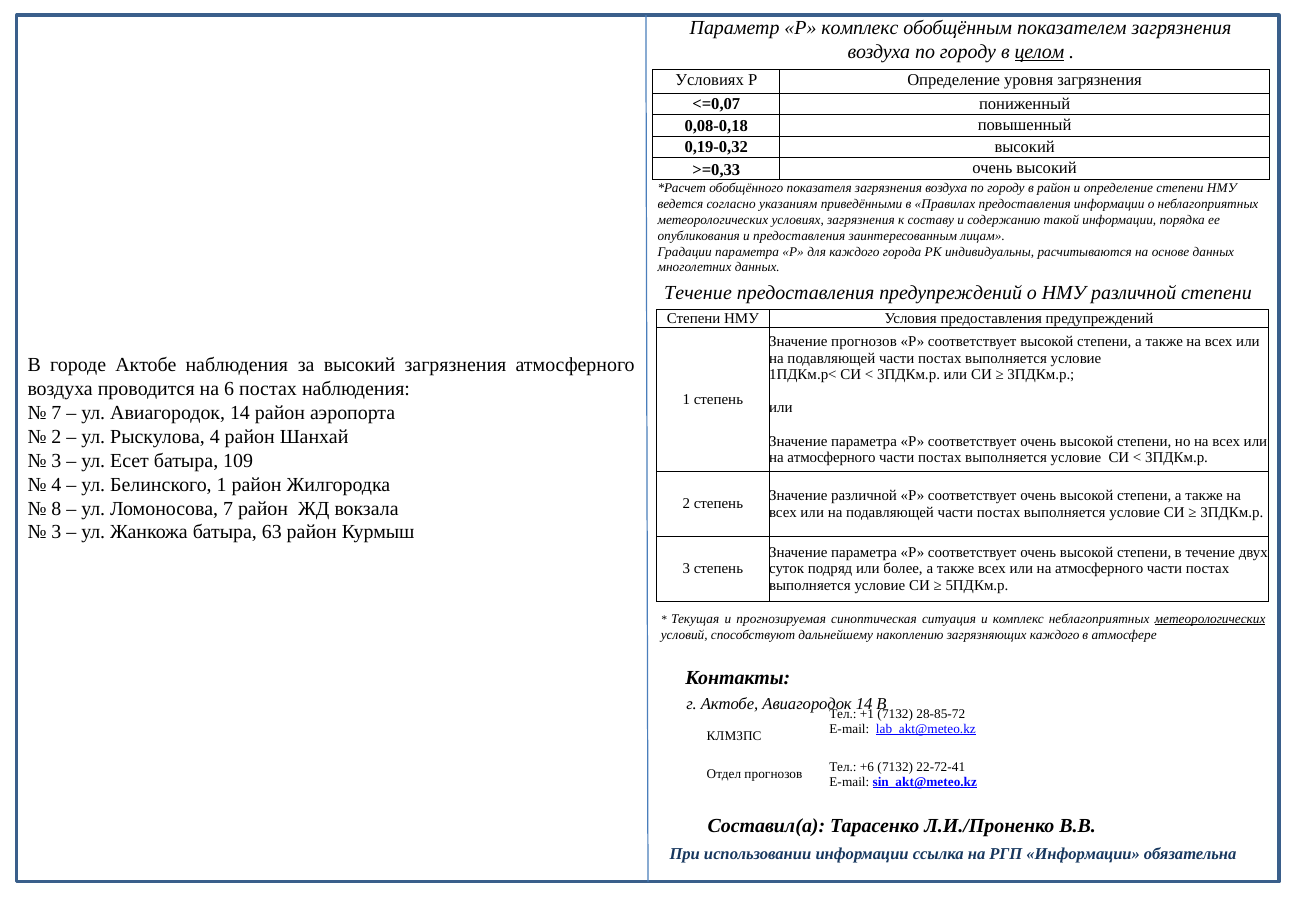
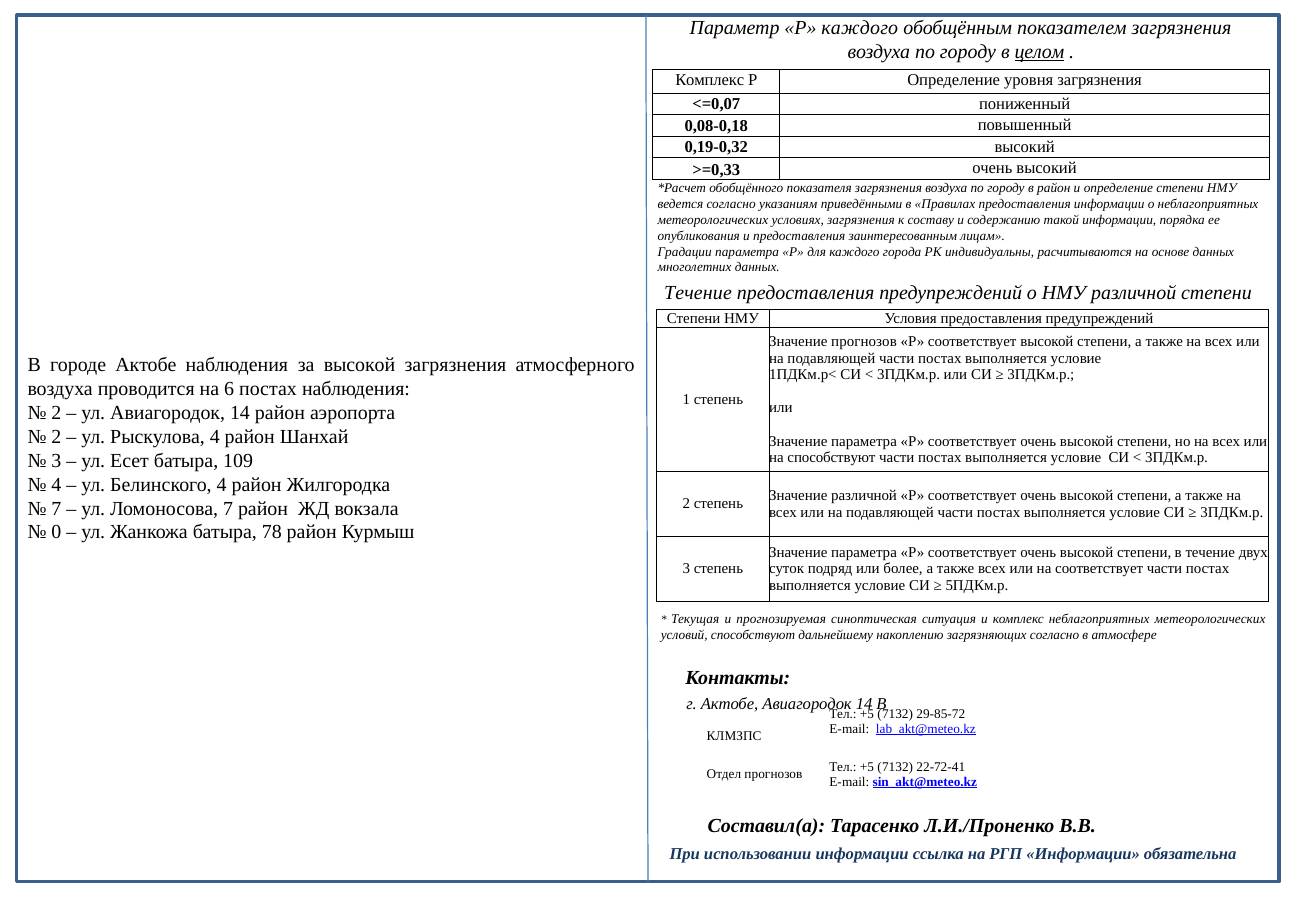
Р комплекс: комплекс -> каждого
Условиях at (710, 80): Условиях -> Комплекс
за высокий: высокий -> высокой
7 at (56, 413): 7 -> 2
атмосферного at (832, 458): атмосферного -> способствуют
Белинского 1: 1 -> 4
8 at (56, 509): 8 -> 7
3 at (56, 533): 3 -> 0
63: 63 -> 78
атмосферного at (1099, 569): атмосферного -> соответствует
метеорологических at (1210, 619) underline: present -> none
загрязняющих каждого: каждого -> согласно
+1 at (867, 714): +1 -> +5
28-85-72: 28-85-72 -> 29-85-72
+6 at (867, 767): +6 -> +5
